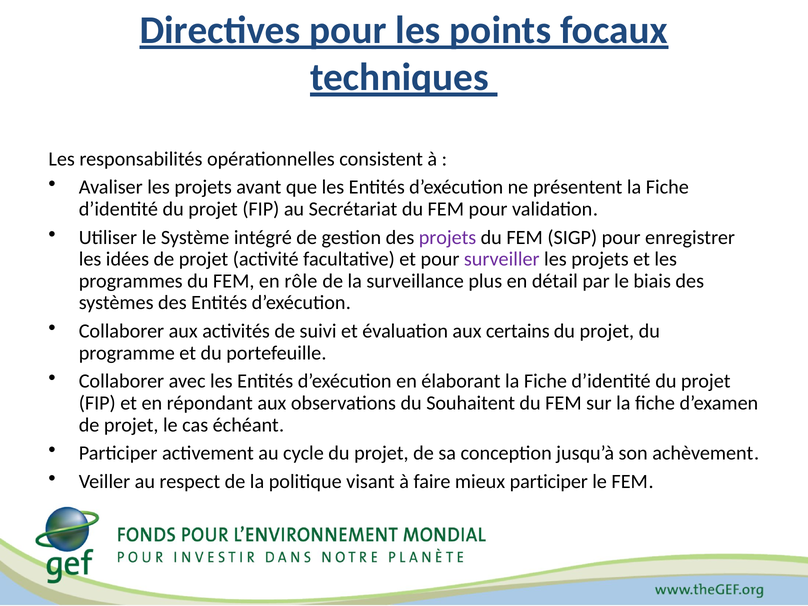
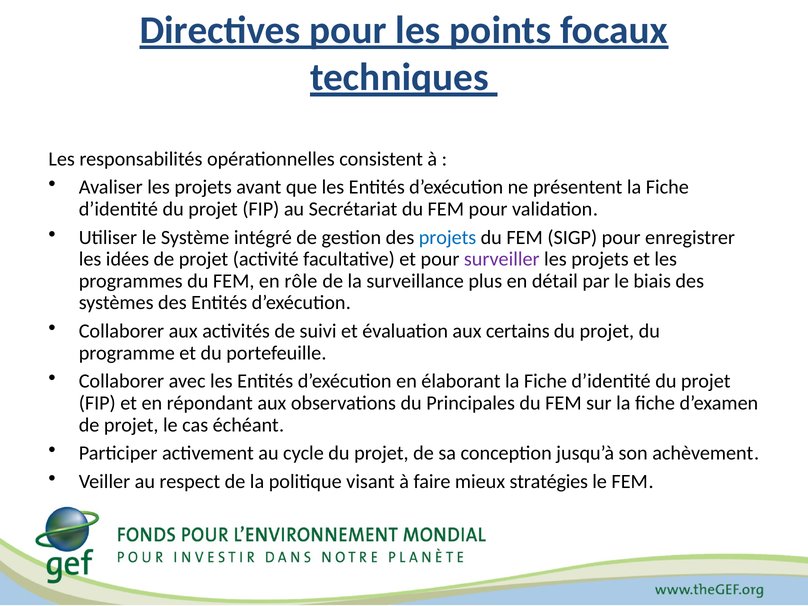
projets at (448, 237) colour: purple -> blue
Souhaitent: Souhaitent -> Principales
mieux participer: participer -> stratégies
